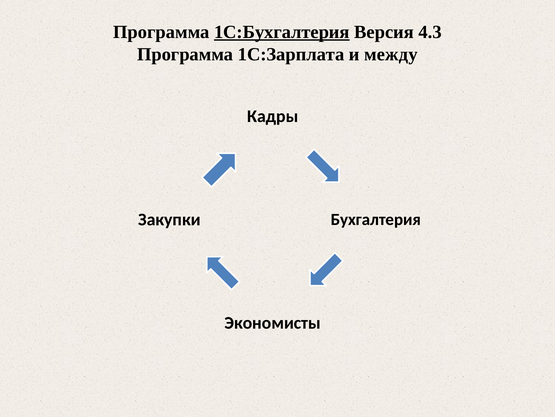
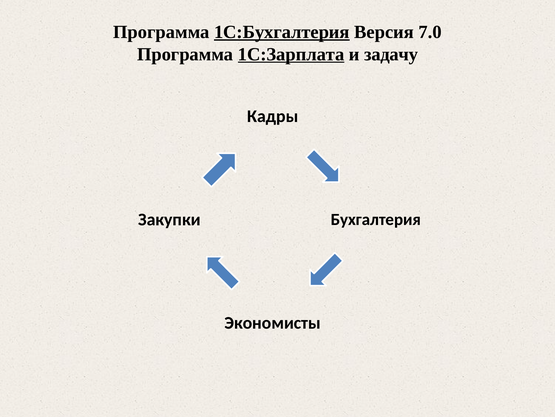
4.3: 4.3 -> 7.0
1С:Зарплата underline: none -> present
между: между -> задачу
